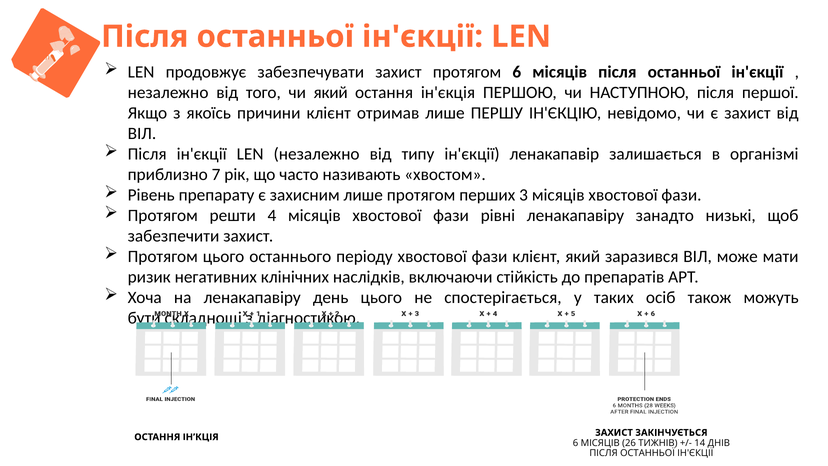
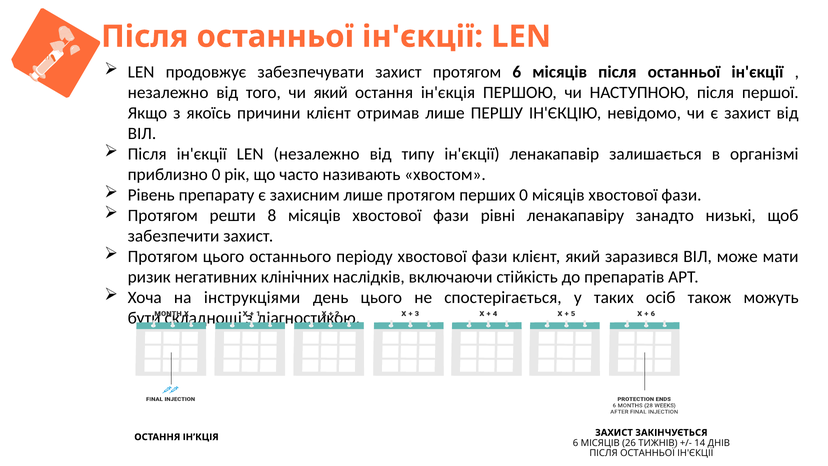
приблизно 7: 7 -> 0
перших 3: 3 -> 0
4: 4 -> 8
на ленакапавіру: ленакапавіру -> інструкціями
